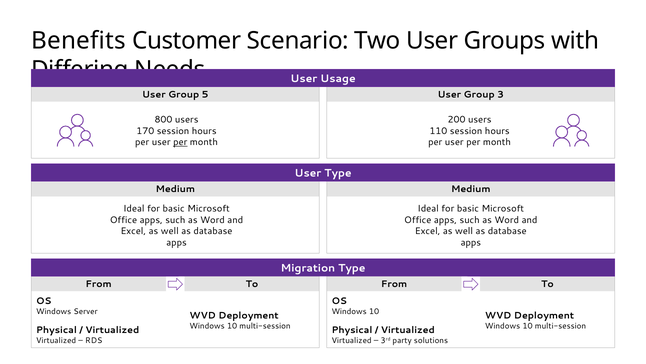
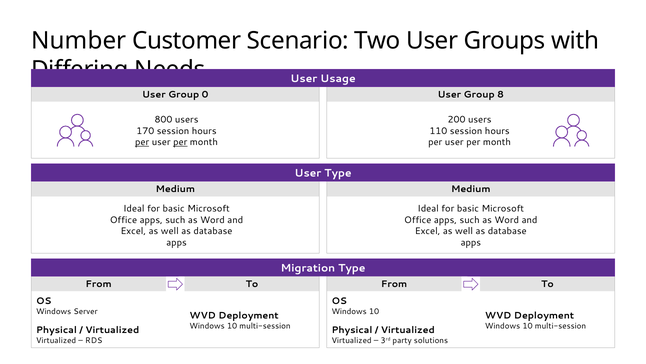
Benefits: Benefits -> Number
5: 5 -> 0
3: 3 -> 8
per at (142, 142) underline: none -> present
